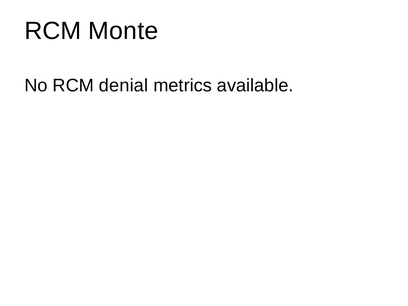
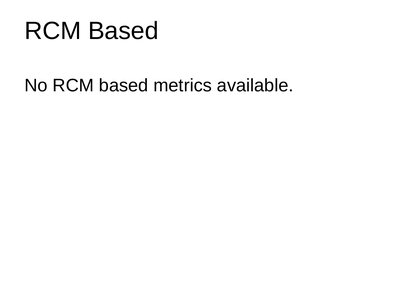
Monte at (123, 31): Monte -> Based
No RCM denial: denial -> based
